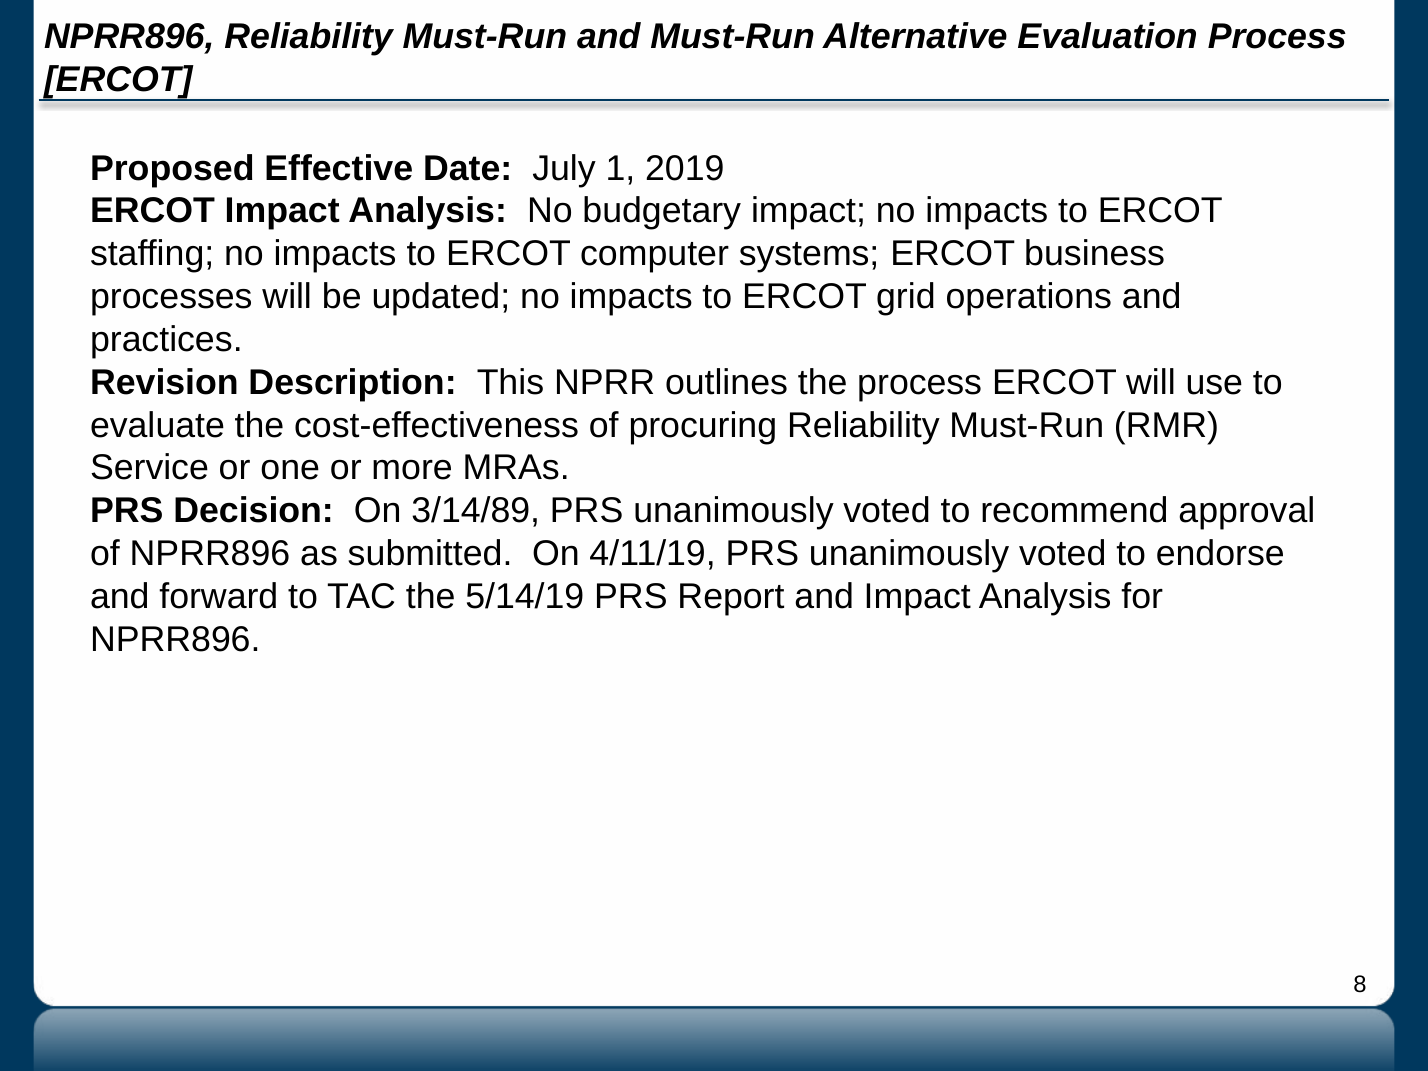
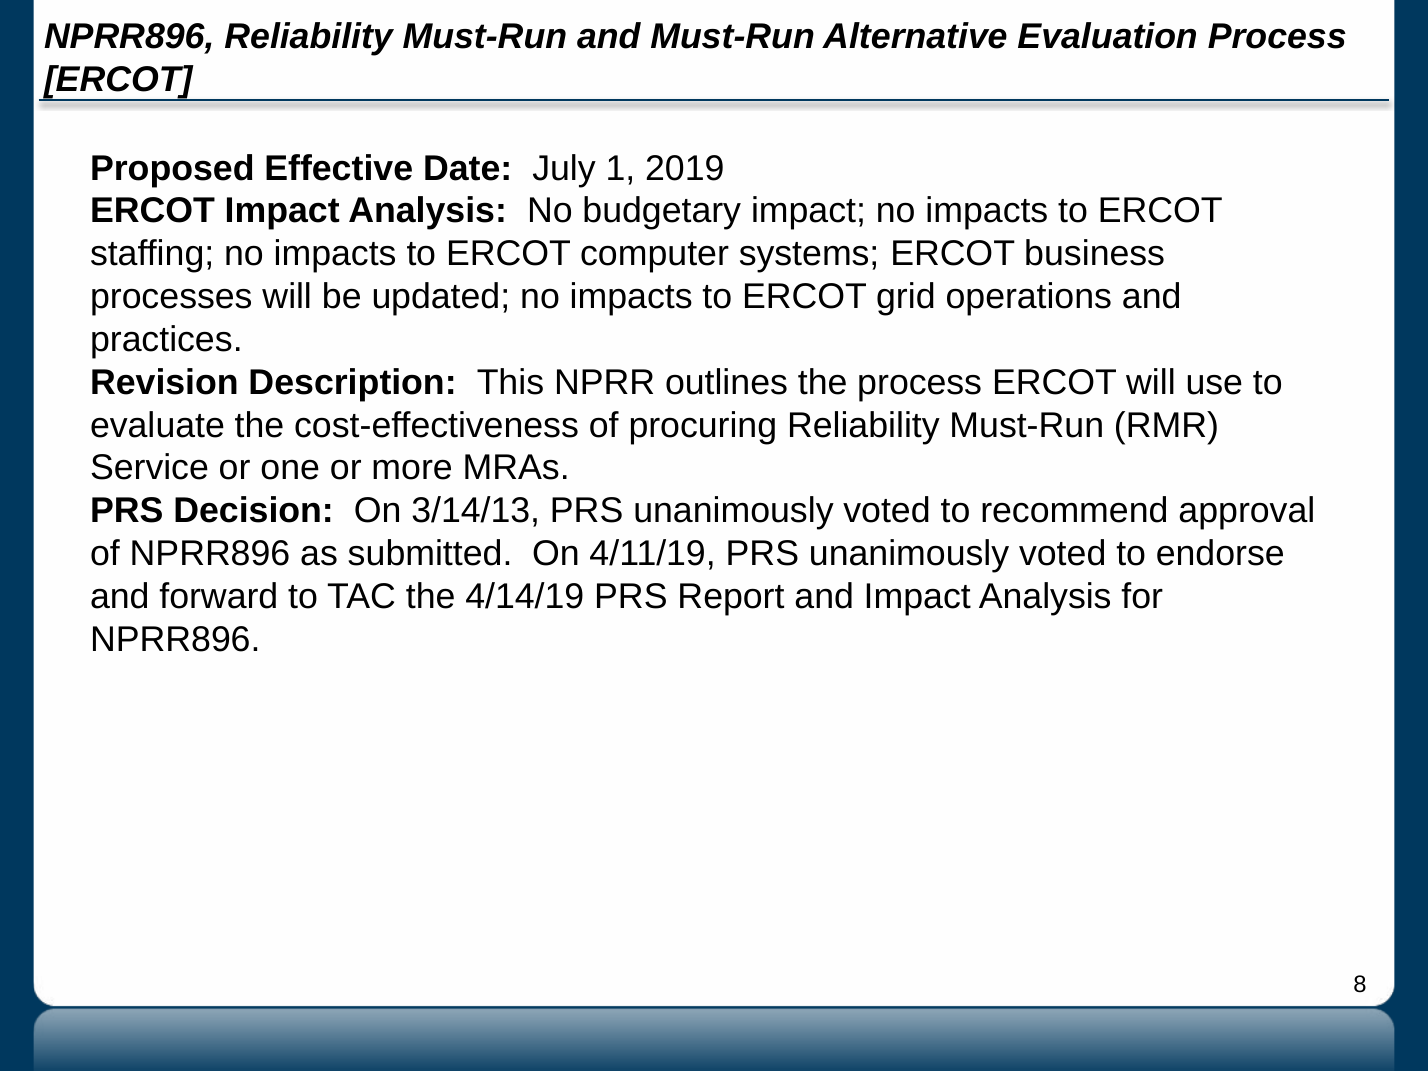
3/14/89: 3/14/89 -> 3/14/13
5/14/19: 5/14/19 -> 4/14/19
